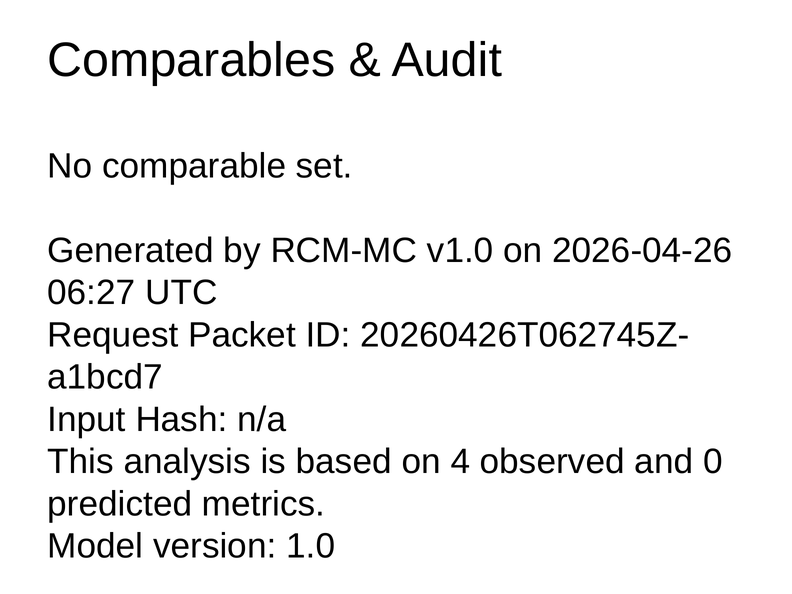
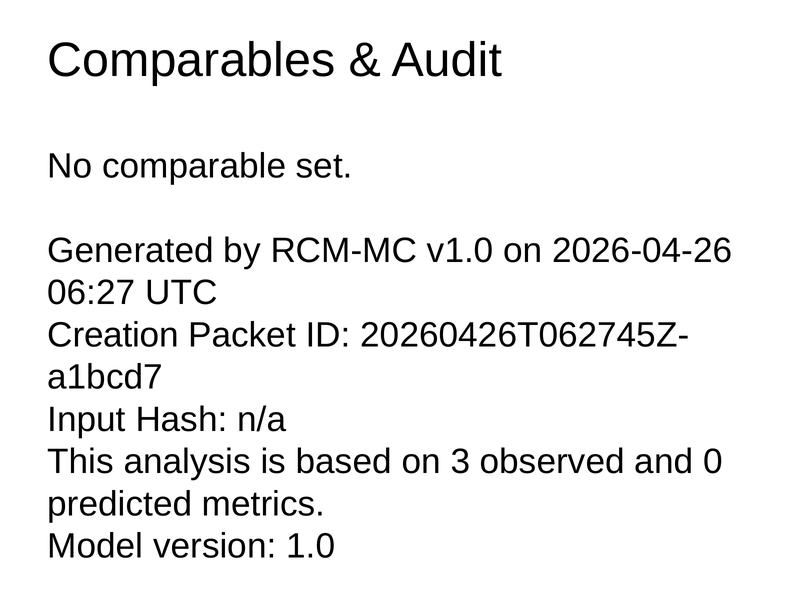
Request: Request -> Creation
4: 4 -> 3
